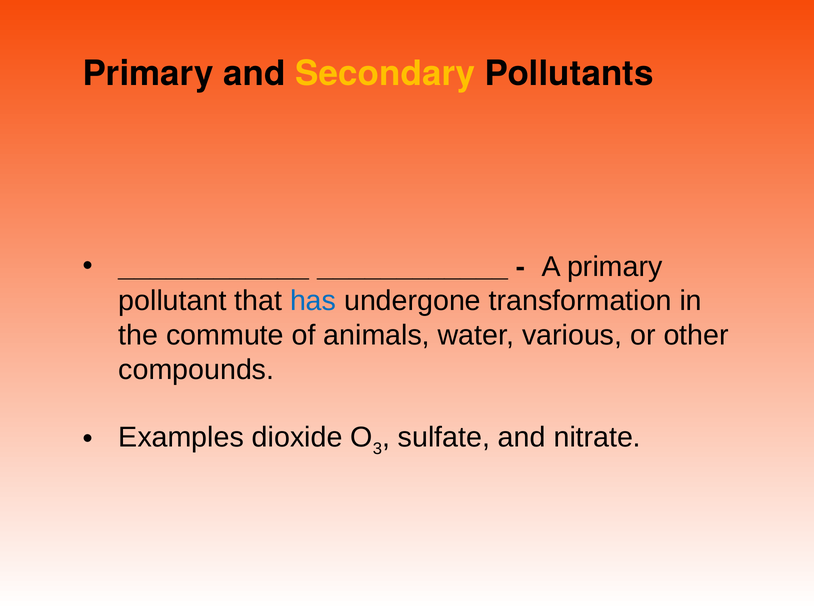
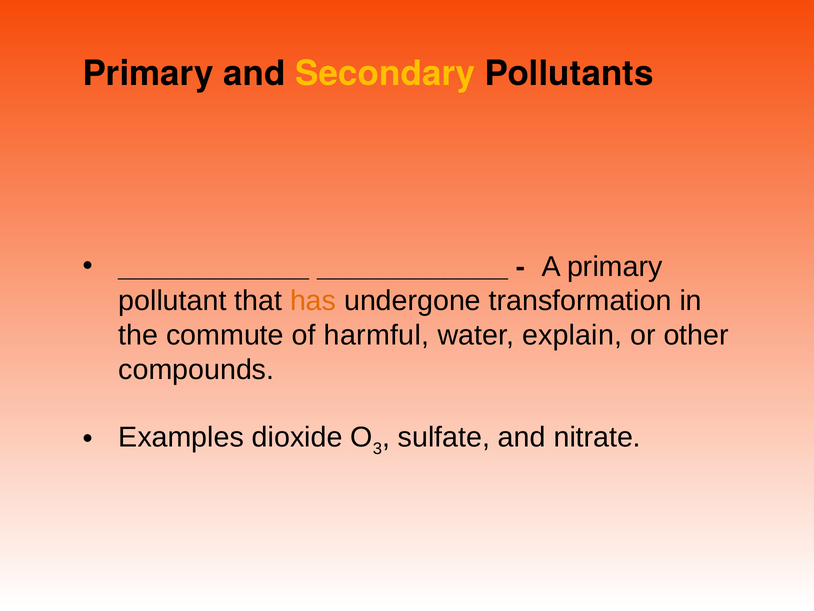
has colour: blue -> orange
animals: animals -> harmful
various: various -> explain
